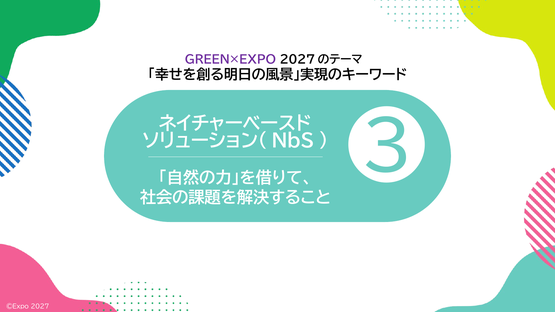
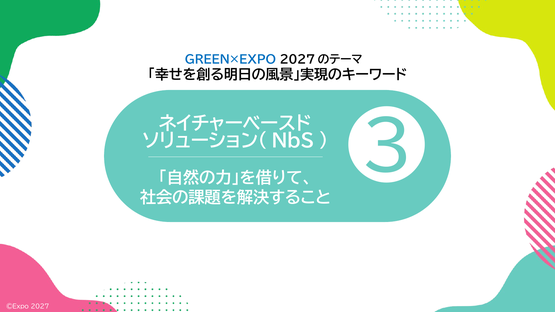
GREEN×EXPO colour: purple -> blue
